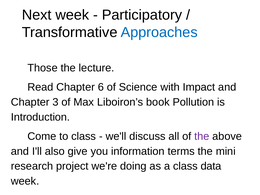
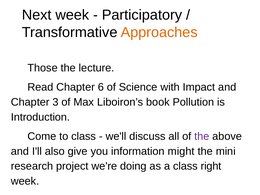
Approaches colour: blue -> orange
terms: terms -> might
data: data -> right
